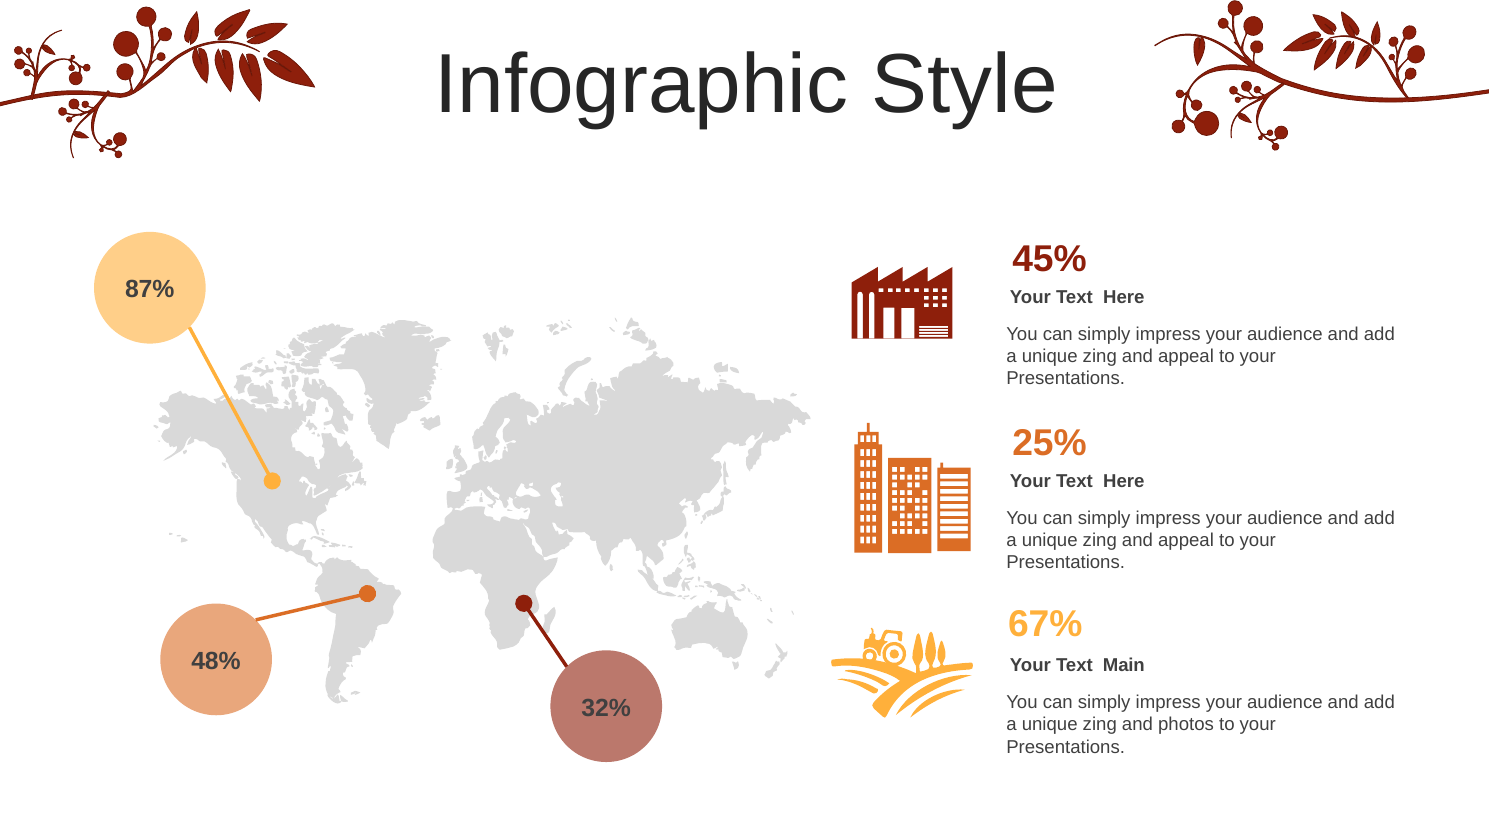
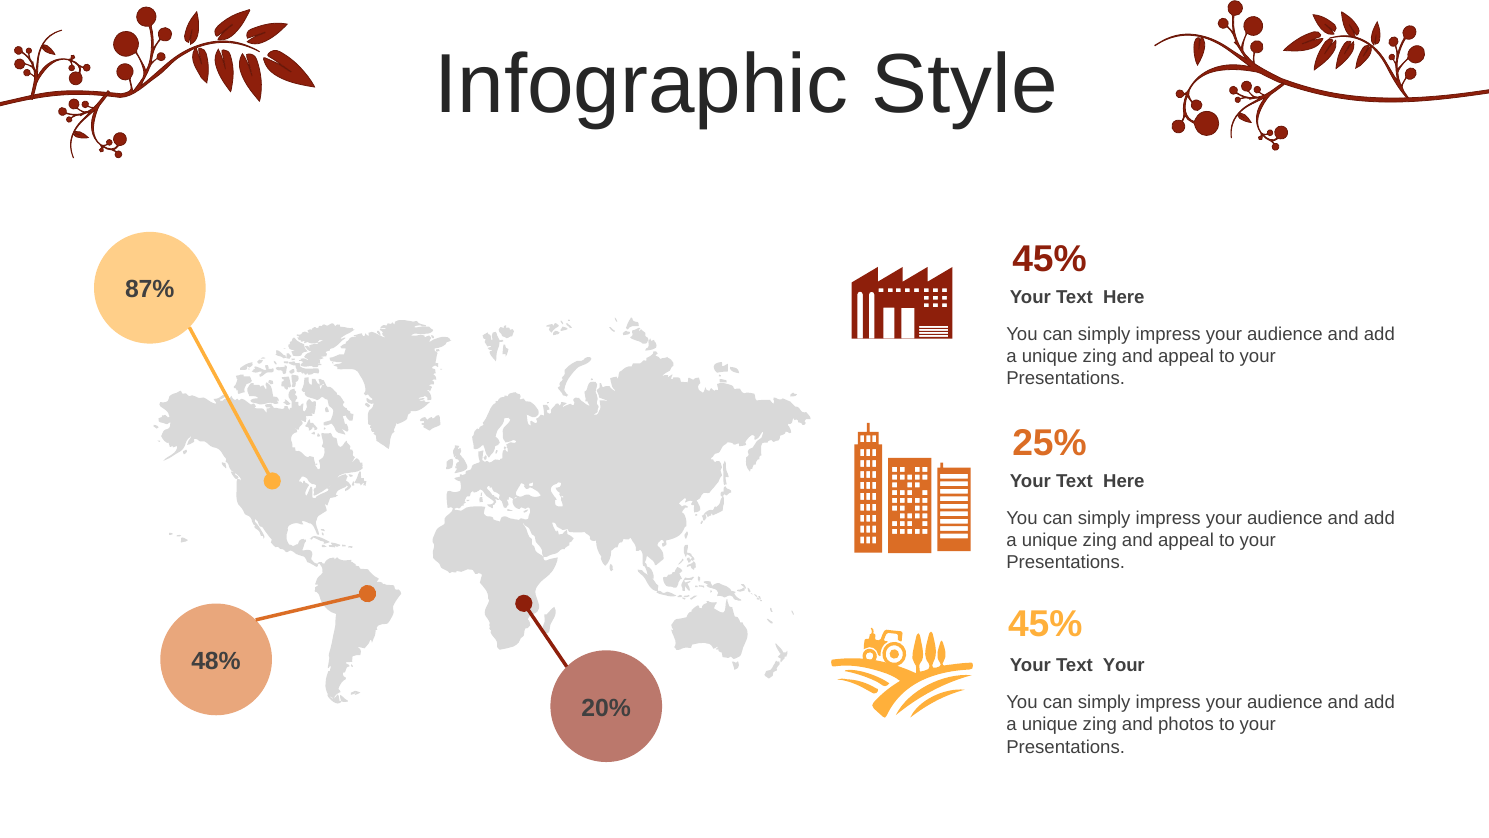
67% at (1045, 624): 67% -> 45%
Text Main: Main -> Your
32%: 32% -> 20%
